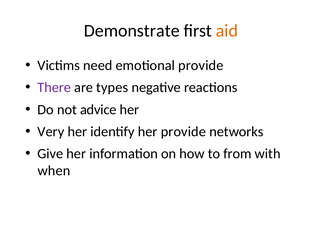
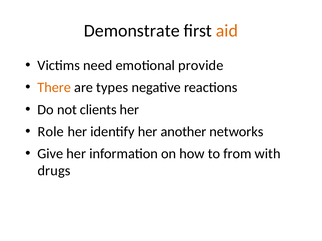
There colour: purple -> orange
advice: advice -> clients
Very: Very -> Role
her provide: provide -> another
when: when -> drugs
